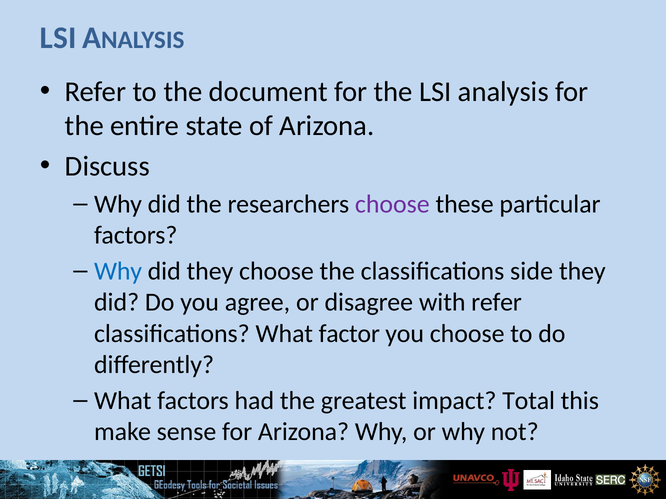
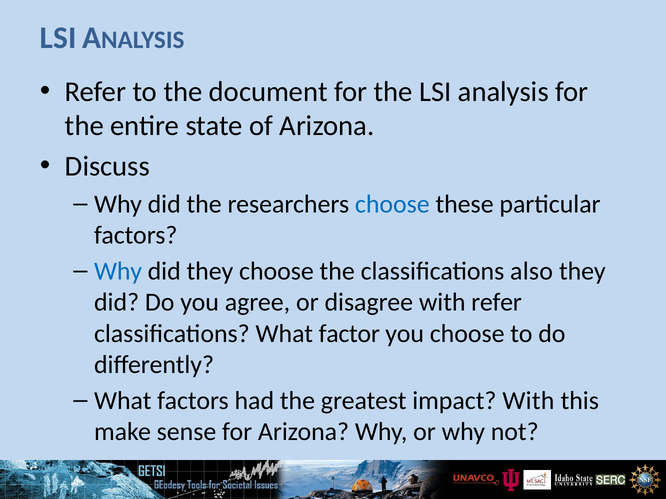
choose at (392, 204) colour: purple -> blue
side: side -> also
impact Total: Total -> With
